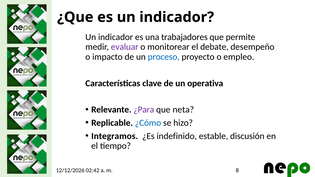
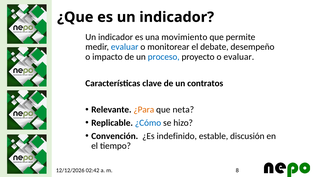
trabajadores: trabajadores -> movimiento
evaluar at (125, 47) colour: purple -> blue
o empleo: empleo -> evaluar
operativa: operativa -> contratos
¿Para colour: purple -> orange
Integramos: Integramos -> Convención
